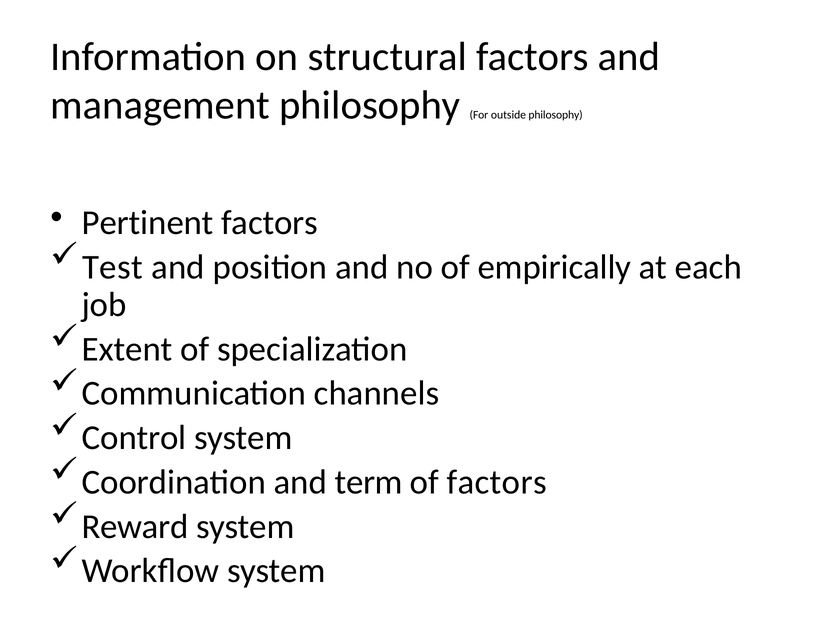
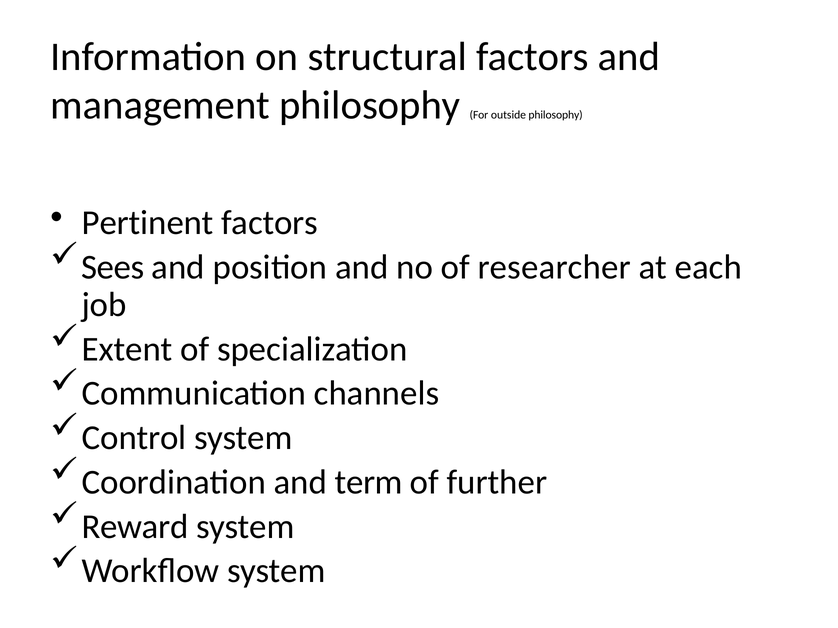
Test: Test -> Sees
empirically: empirically -> researcher
of factors: factors -> further
